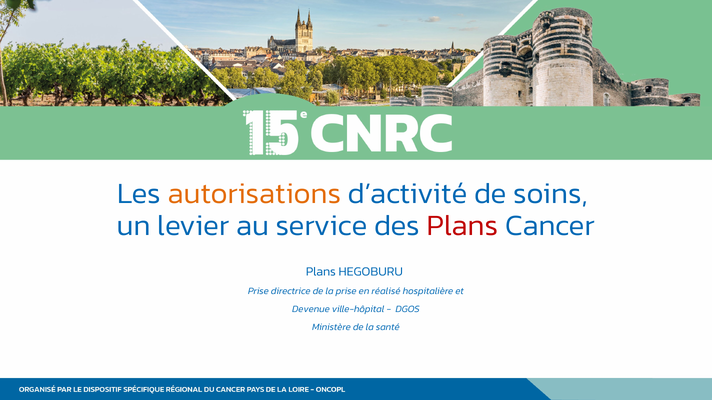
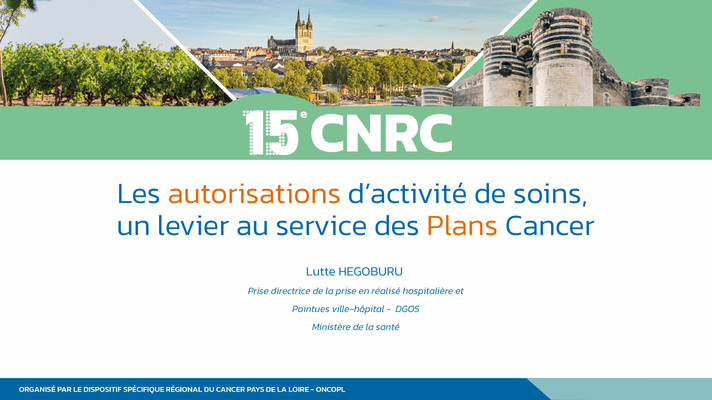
Plans at (463, 226) colour: red -> orange
Plans at (321, 272): Plans -> Lutte
Devenue: Devenue -> Pointues
